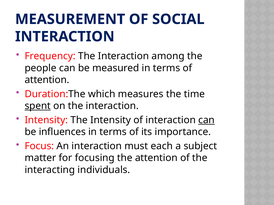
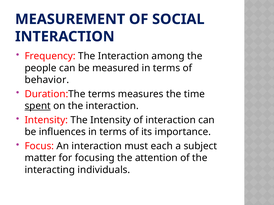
attention at (47, 80): attention -> behavior
Duration:The which: which -> terms
can at (207, 120) underline: present -> none
